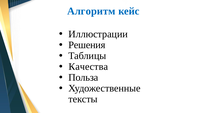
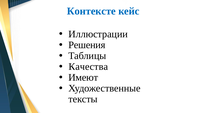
Алгоритм: Алгоритм -> Контексте
Польза: Польза -> Имеют
